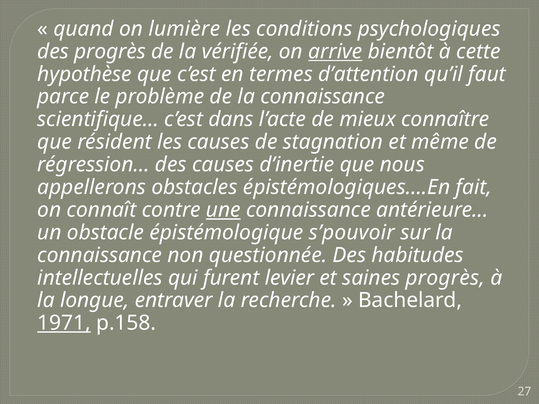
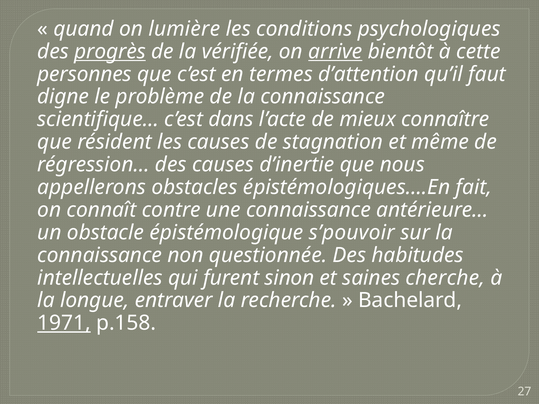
progrès at (110, 52) underline: none -> present
hypothèse: hypothèse -> personnes
parce: parce -> digne
une underline: present -> none
levier: levier -> sinon
saines progrès: progrès -> cherche
